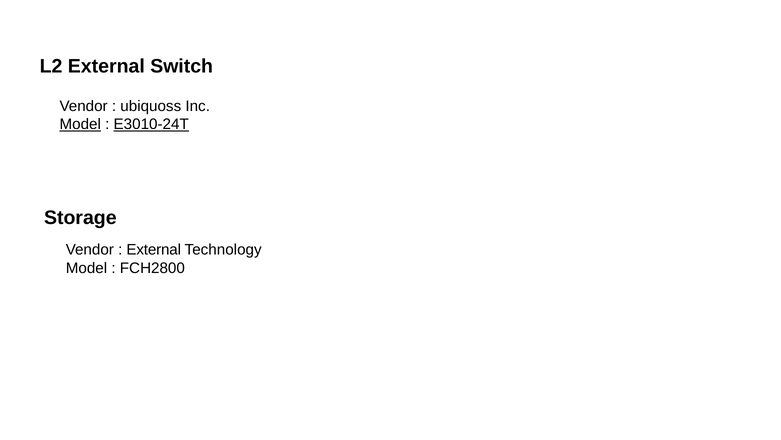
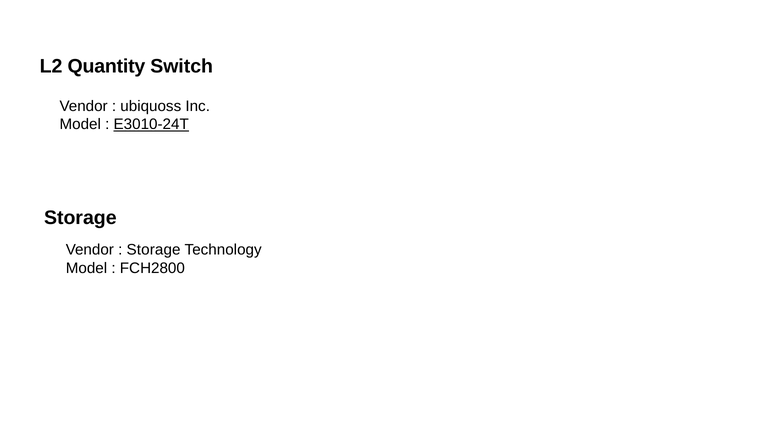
L2 External: External -> Quantity
Model at (80, 124) underline: present -> none
External at (154, 250): External -> Storage
